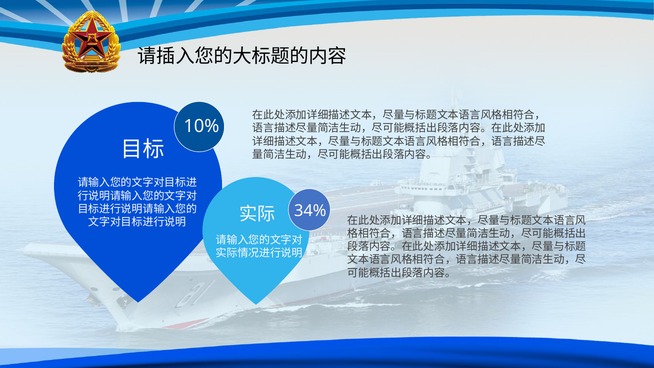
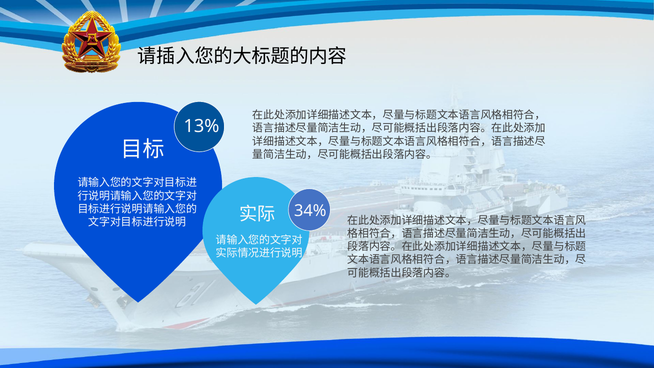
10%: 10% -> 13%
